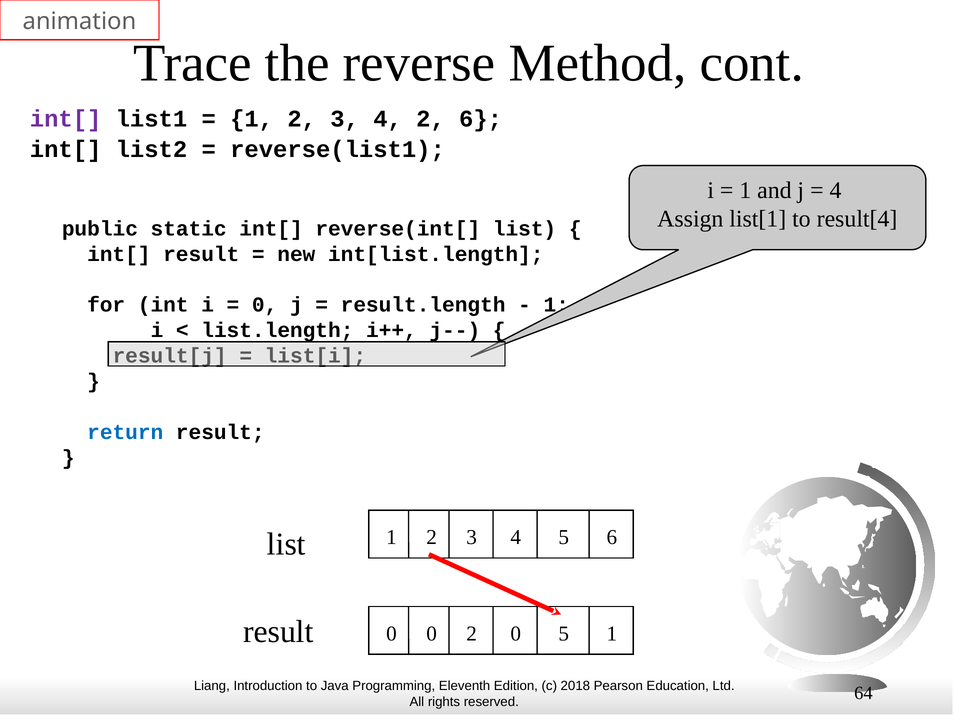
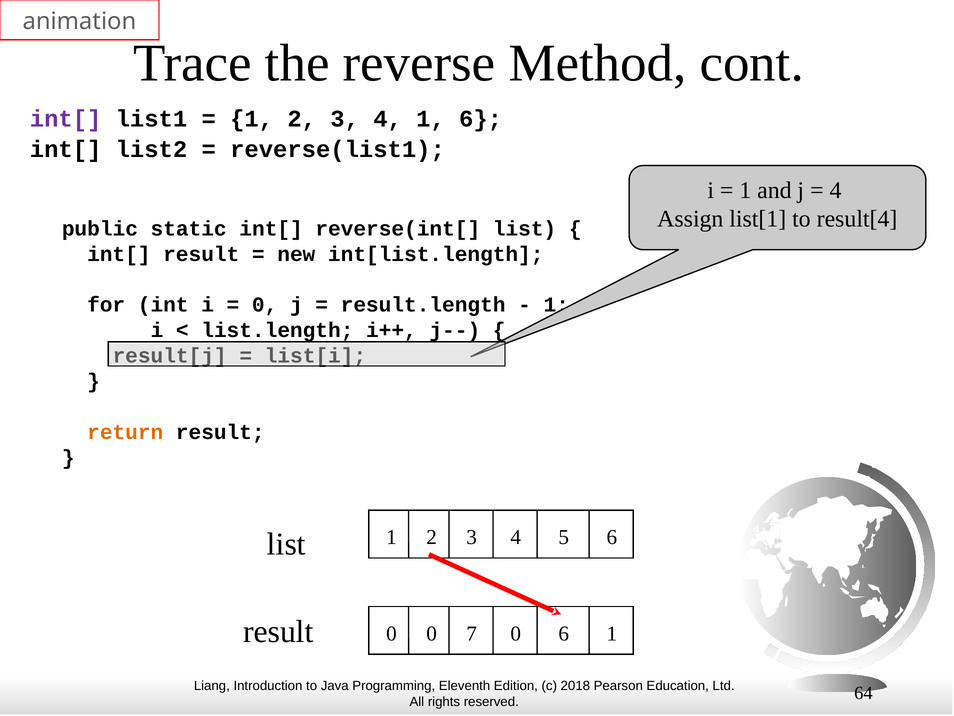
4 2: 2 -> 1
return colour: blue -> orange
0 2: 2 -> 7
0 5: 5 -> 6
